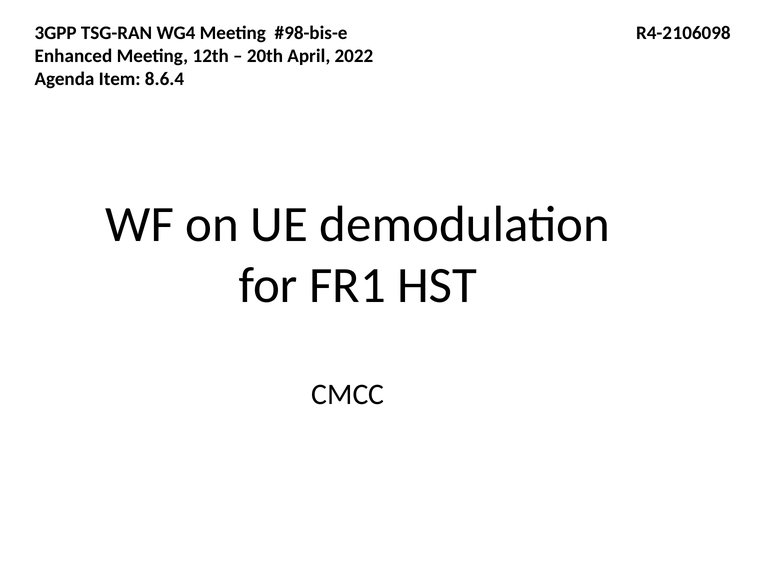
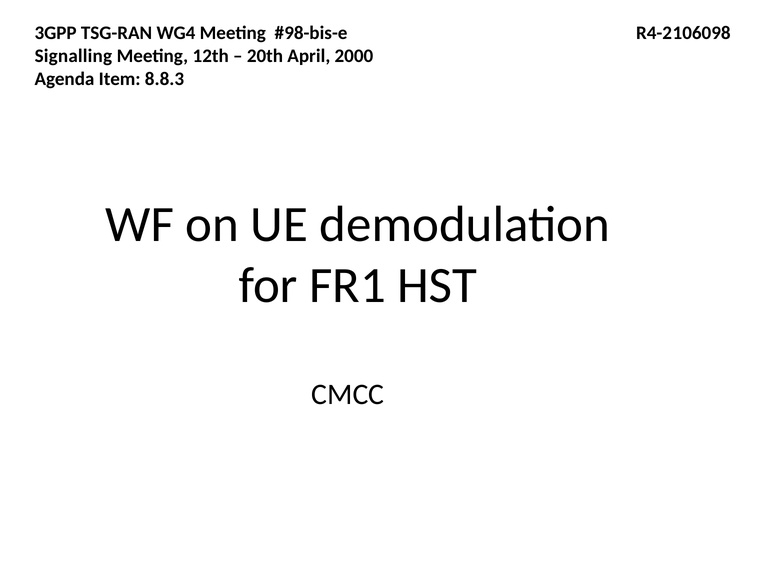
Enhanced: Enhanced -> Signalling
2022: 2022 -> 2000
8.6.4: 8.6.4 -> 8.8.3
